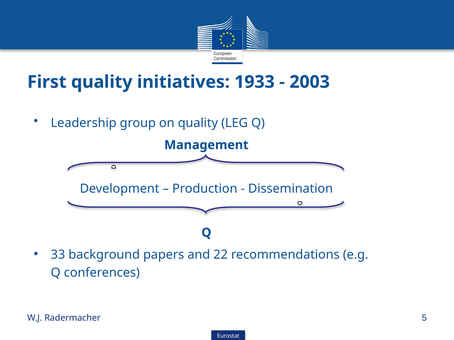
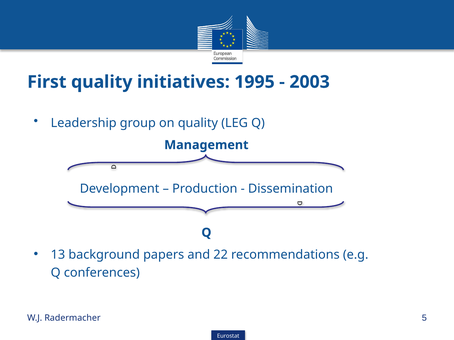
1933: 1933 -> 1995
33: 33 -> 13
